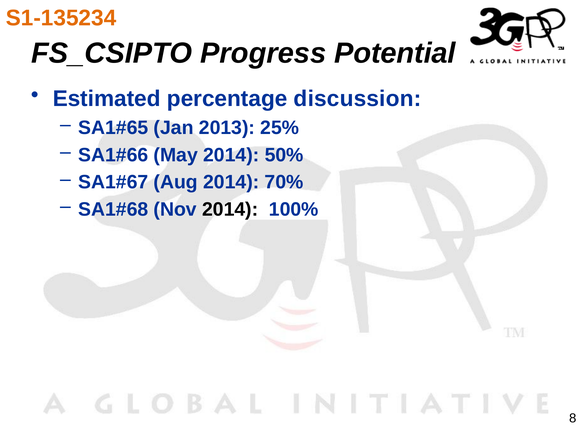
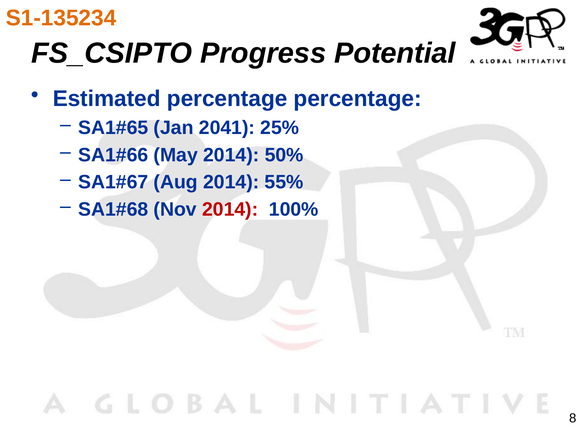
percentage discussion: discussion -> percentage
2013: 2013 -> 2041
70%: 70% -> 55%
2014 at (230, 209) colour: black -> red
